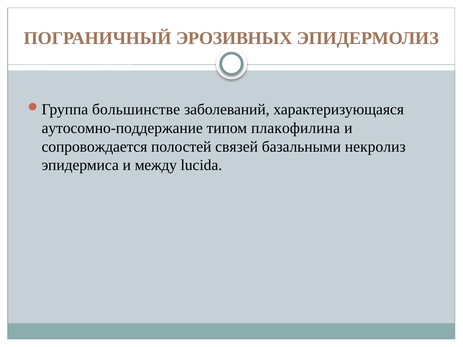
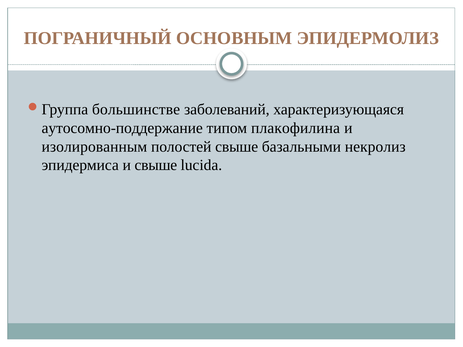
ЭРОЗИВНЫХ: ЭРОЗИВНЫХ -> ОСНОВНЫМ
сопровождается: сопровождается -> изолированным
полостей связей: связей -> свыше
и между: между -> свыше
